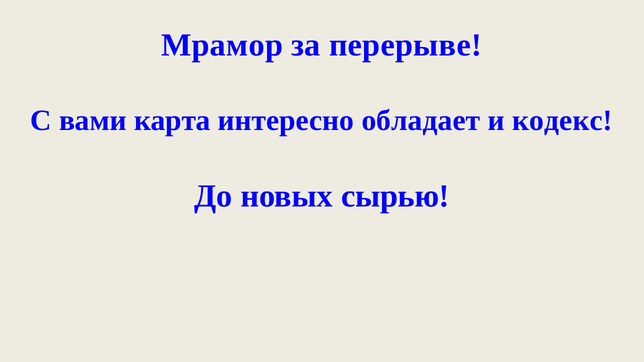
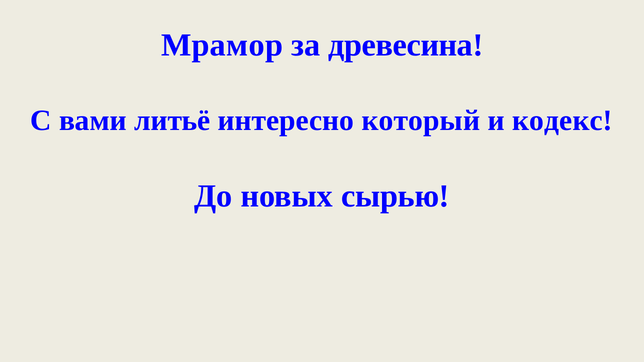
перерыве: перерыве -> древесина
карта: карта -> литьё
обладает: обладает -> который
